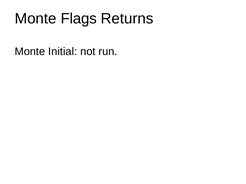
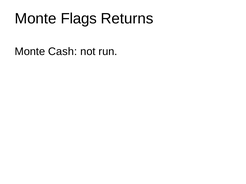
Initial: Initial -> Cash
